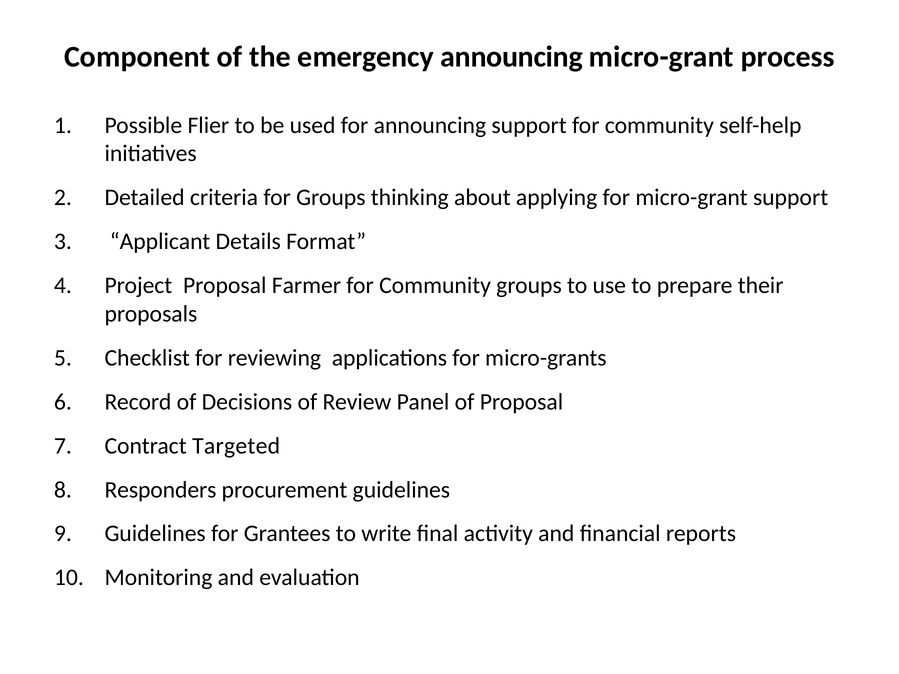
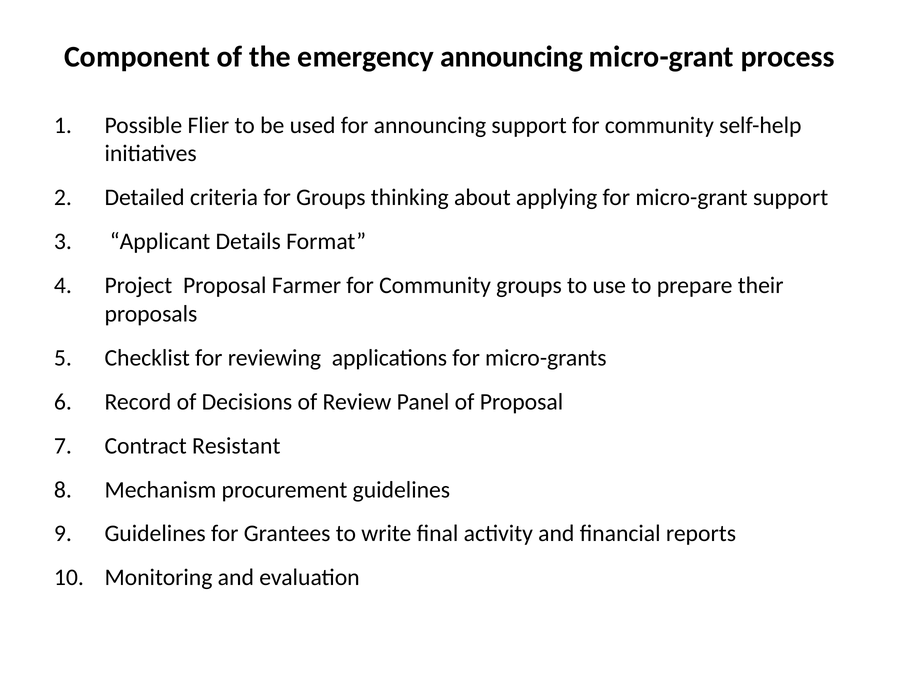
Targeted: Targeted -> Resistant
Responders: Responders -> Mechanism
